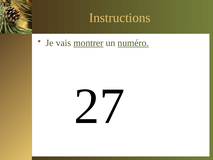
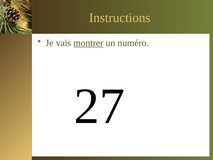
numéro underline: present -> none
